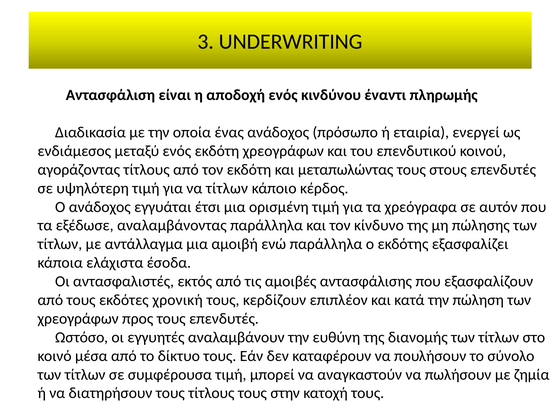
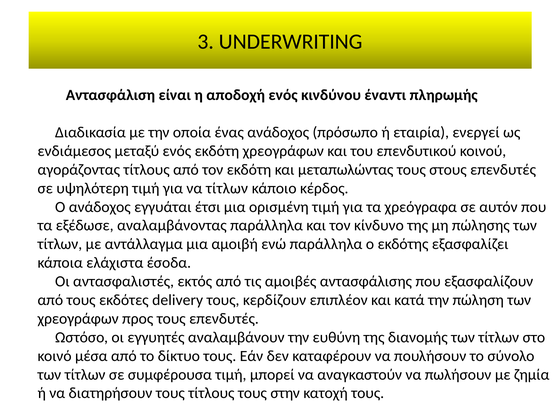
χρονική: χρονική -> delivery
